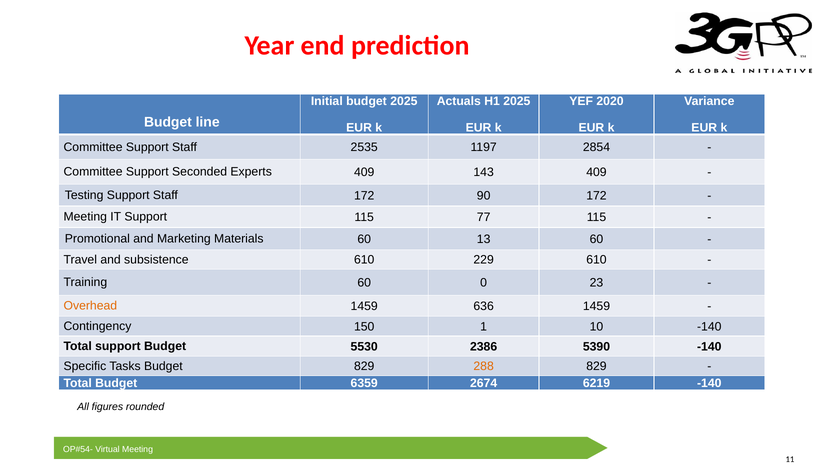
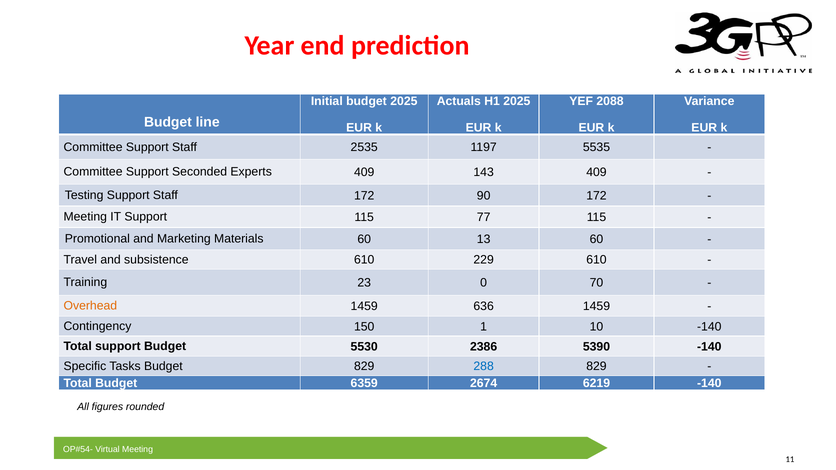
2020: 2020 -> 2088
2854: 2854 -> 5535
Training 60: 60 -> 23
23: 23 -> 70
288 colour: orange -> blue
